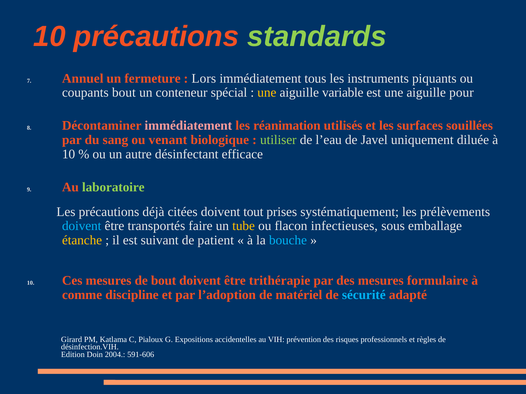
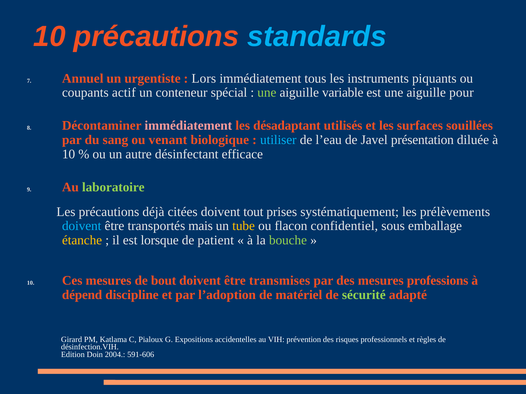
standards colour: light green -> light blue
fermeture: fermeture -> urgentiste
coupants bout: bout -> actif
une at (267, 93) colour: yellow -> light green
réanimation: réanimation -> désadaptant
utiliser colour: light green -> light blue
uniquement: uniquement -> présentation
faire: faire -> mais
infectieuses: infectieuses -> confidentiel
suivant: suivant -> lorsque
bouche colour: light blue -> light green
trithérapie: trithérapie -> transmises
formulaire: formulaire -> professions
comme: comme -> dépend
sécurité colour: light blue -> light green
